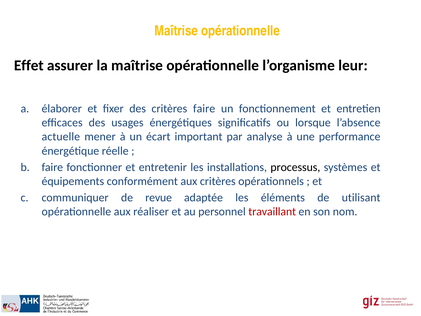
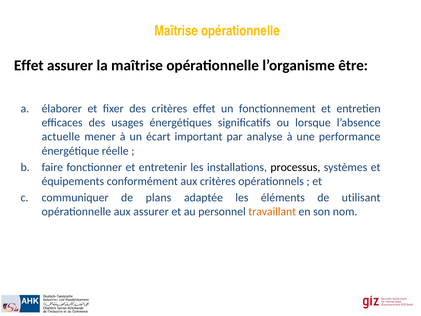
leur: leur -> être
critères faire: faire -> effet
revue: revue -> plans
aux réaliser: réaliser -> assurer
travaillant colour: red -> orange
